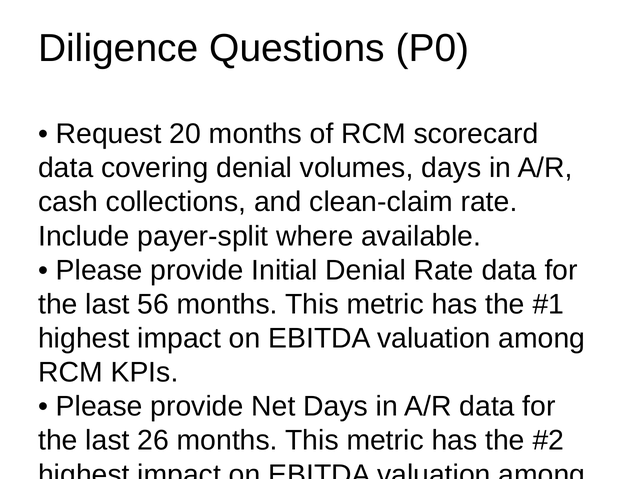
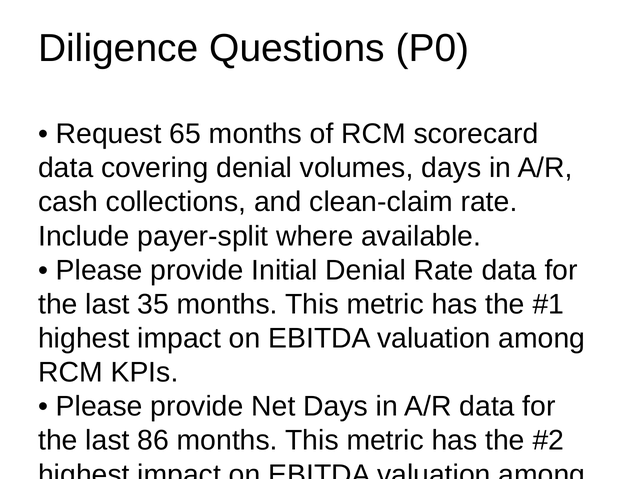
20: 20 -> 65
56: 56 -> 35
26: 26 -> 86
